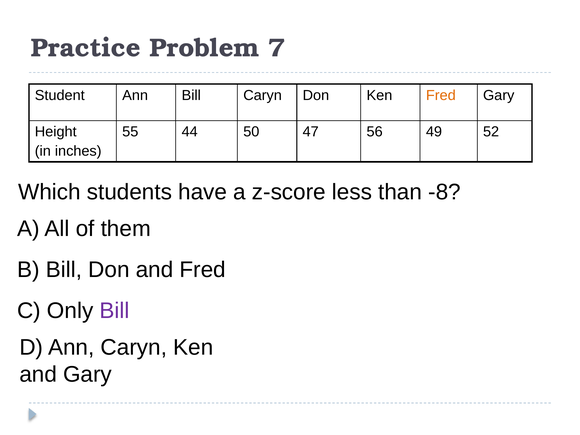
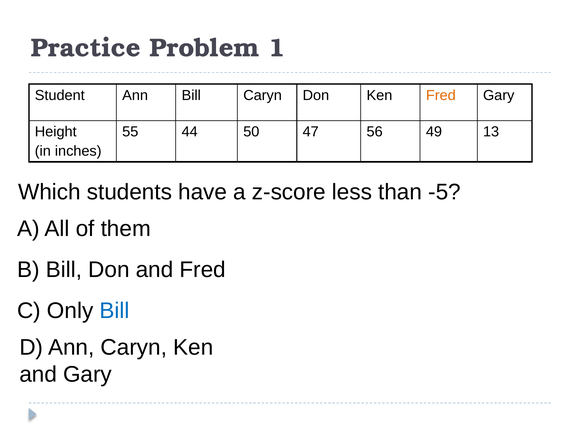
7: 7 -> 1
52: 52 -> 13
-8: -8 -> -5
Bill at (115, 311) colour: purple -> blue
